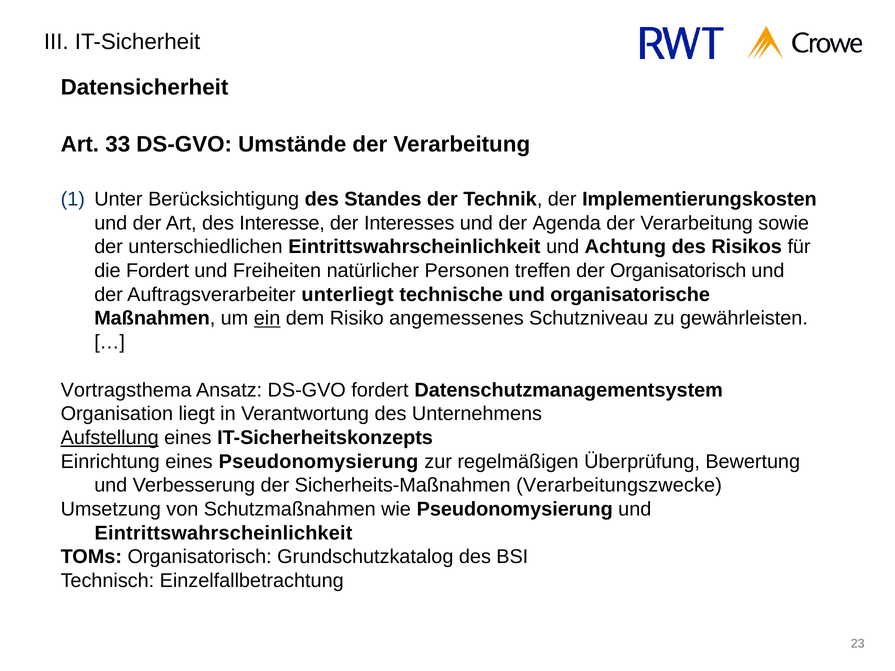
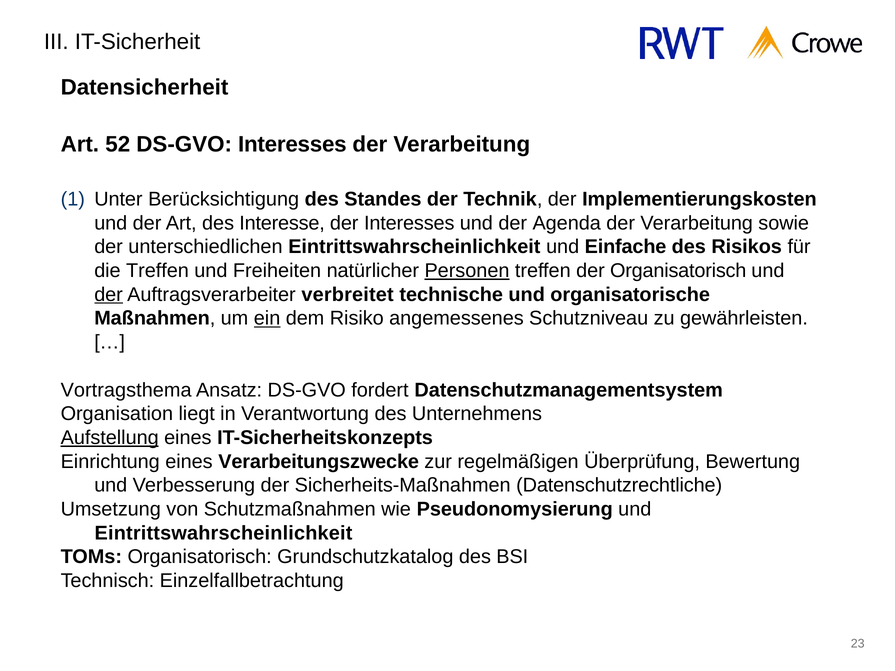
33: 33 -> 52
DS-GVO Umstände: Umstände -> Interesses
Achtung: Achtung -> Einfache
die Fordert: Fordert -> Treffen
Personen underline: none -> present
der at (109, 295) underline: none -> present
unterliegt: unterliegt -> verbreitet
eines Pseudonomysierung: Pseudonomysierung -> Verarbeitungszwecke
Verarbeitungszwecke: Verarbeitungszwecke -> Datenschutzrechtliche
